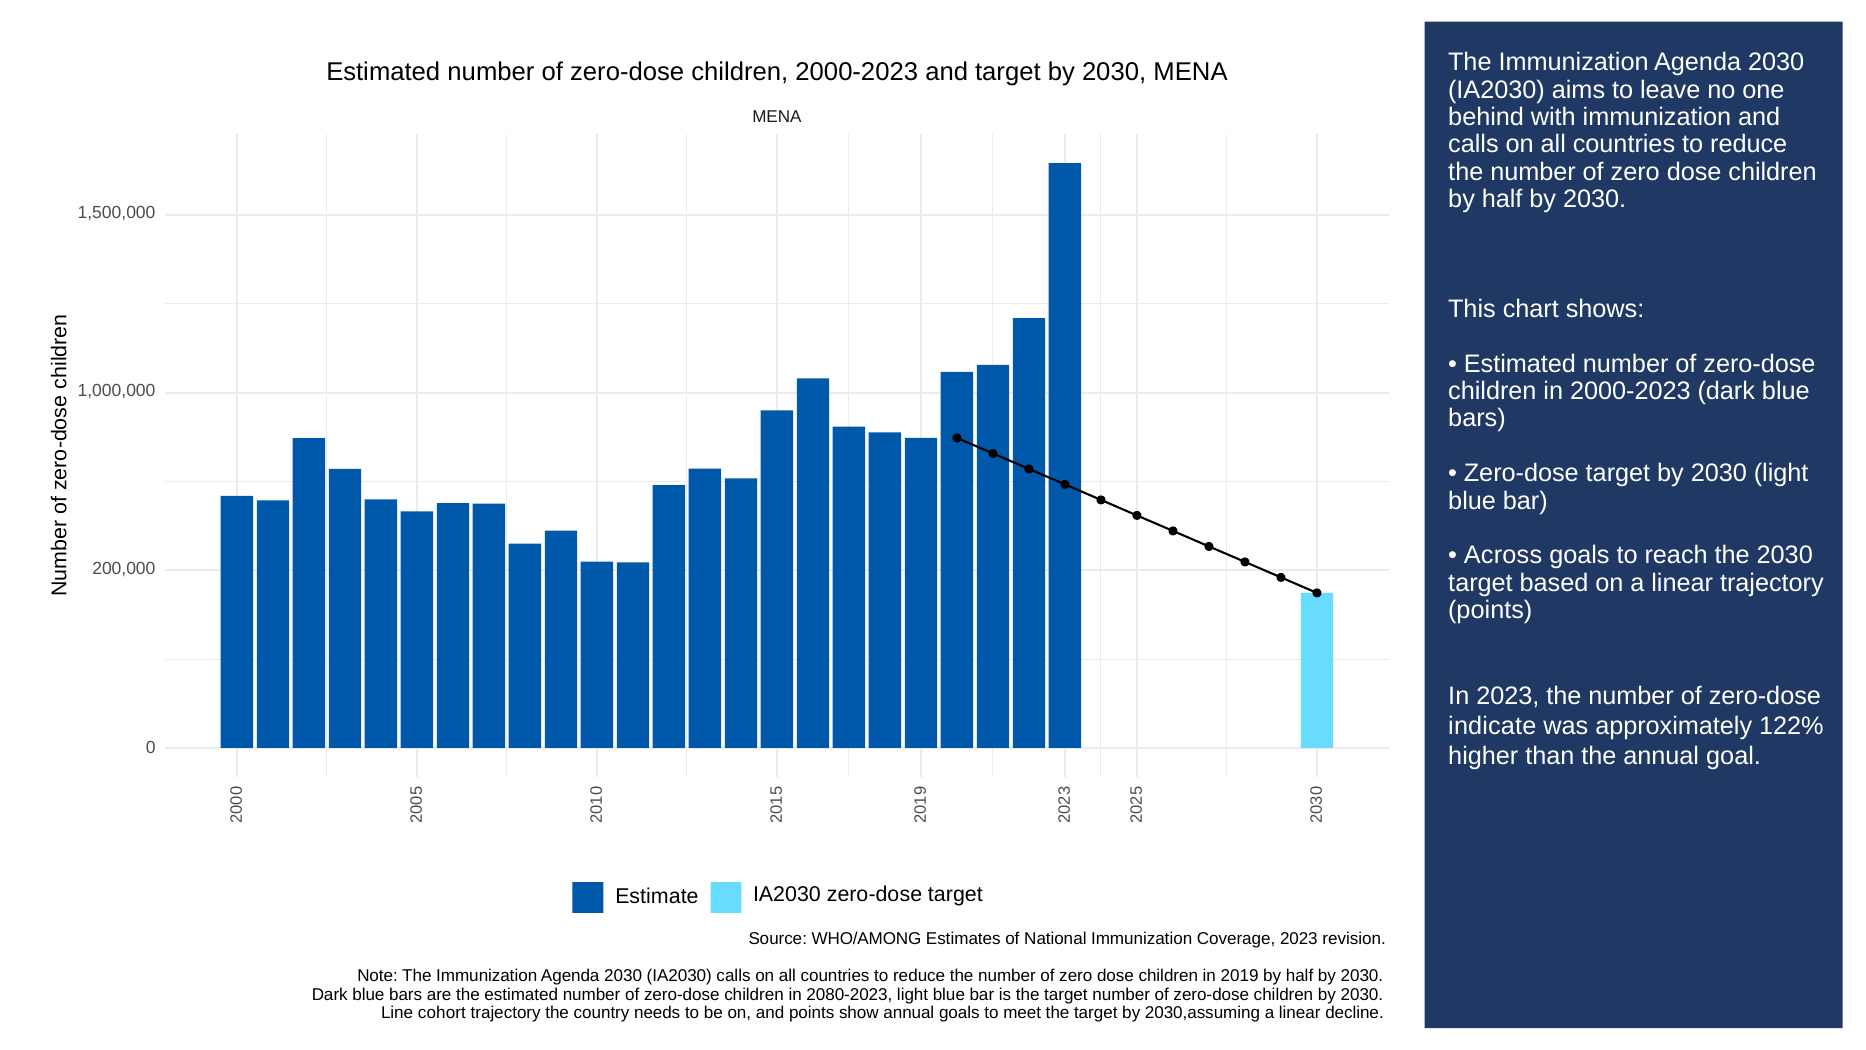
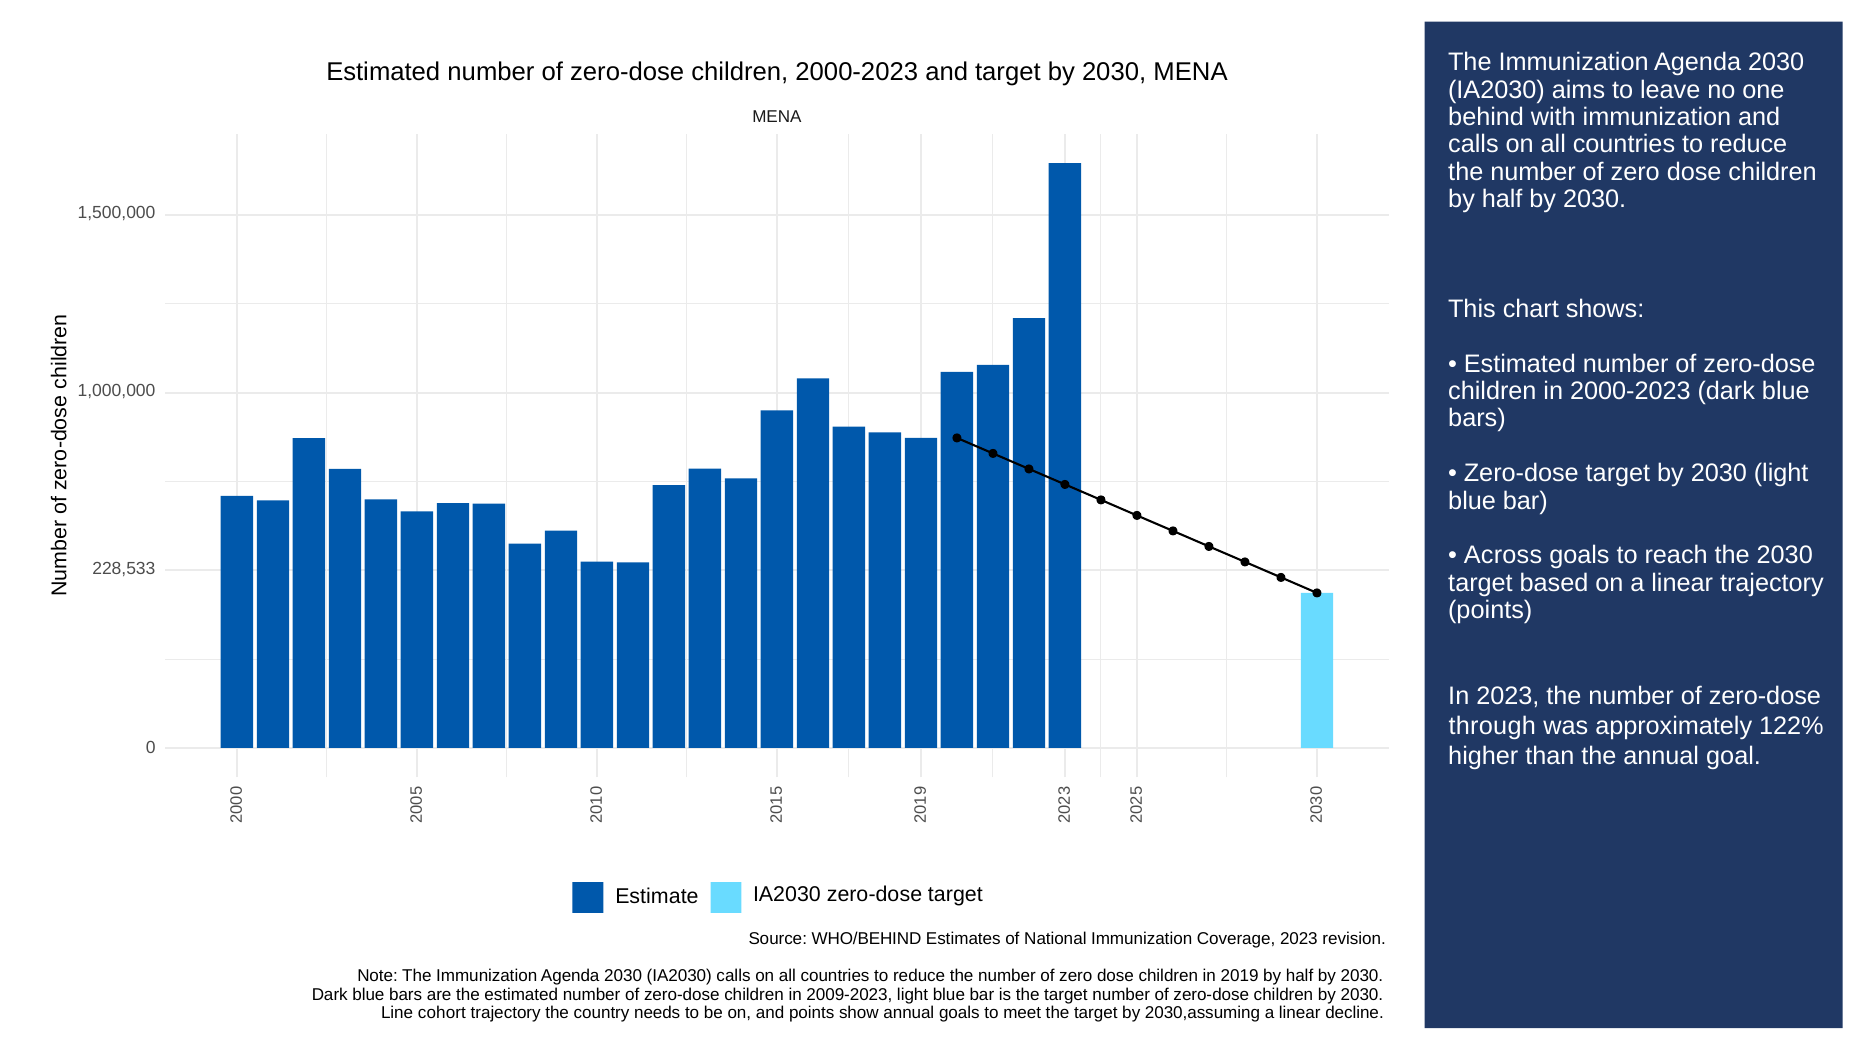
200,000: 200,000 -> 228,533
indicate: indicate -> through
WHO/AMONG: WHO/AMONG -> WHO/BEHIND
2080-2023: 2080-2023 -> 2009-2023
